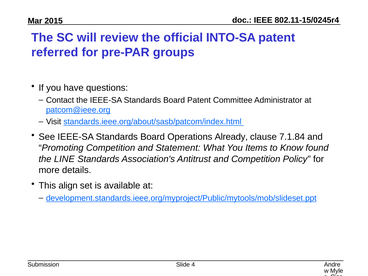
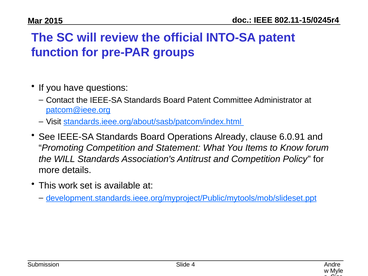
referred: referred -> function
7.1.84: 7.1.84 -> 6.0.91
found: found -> forum
the LINE: LINE -> WILL
align: align -> work
